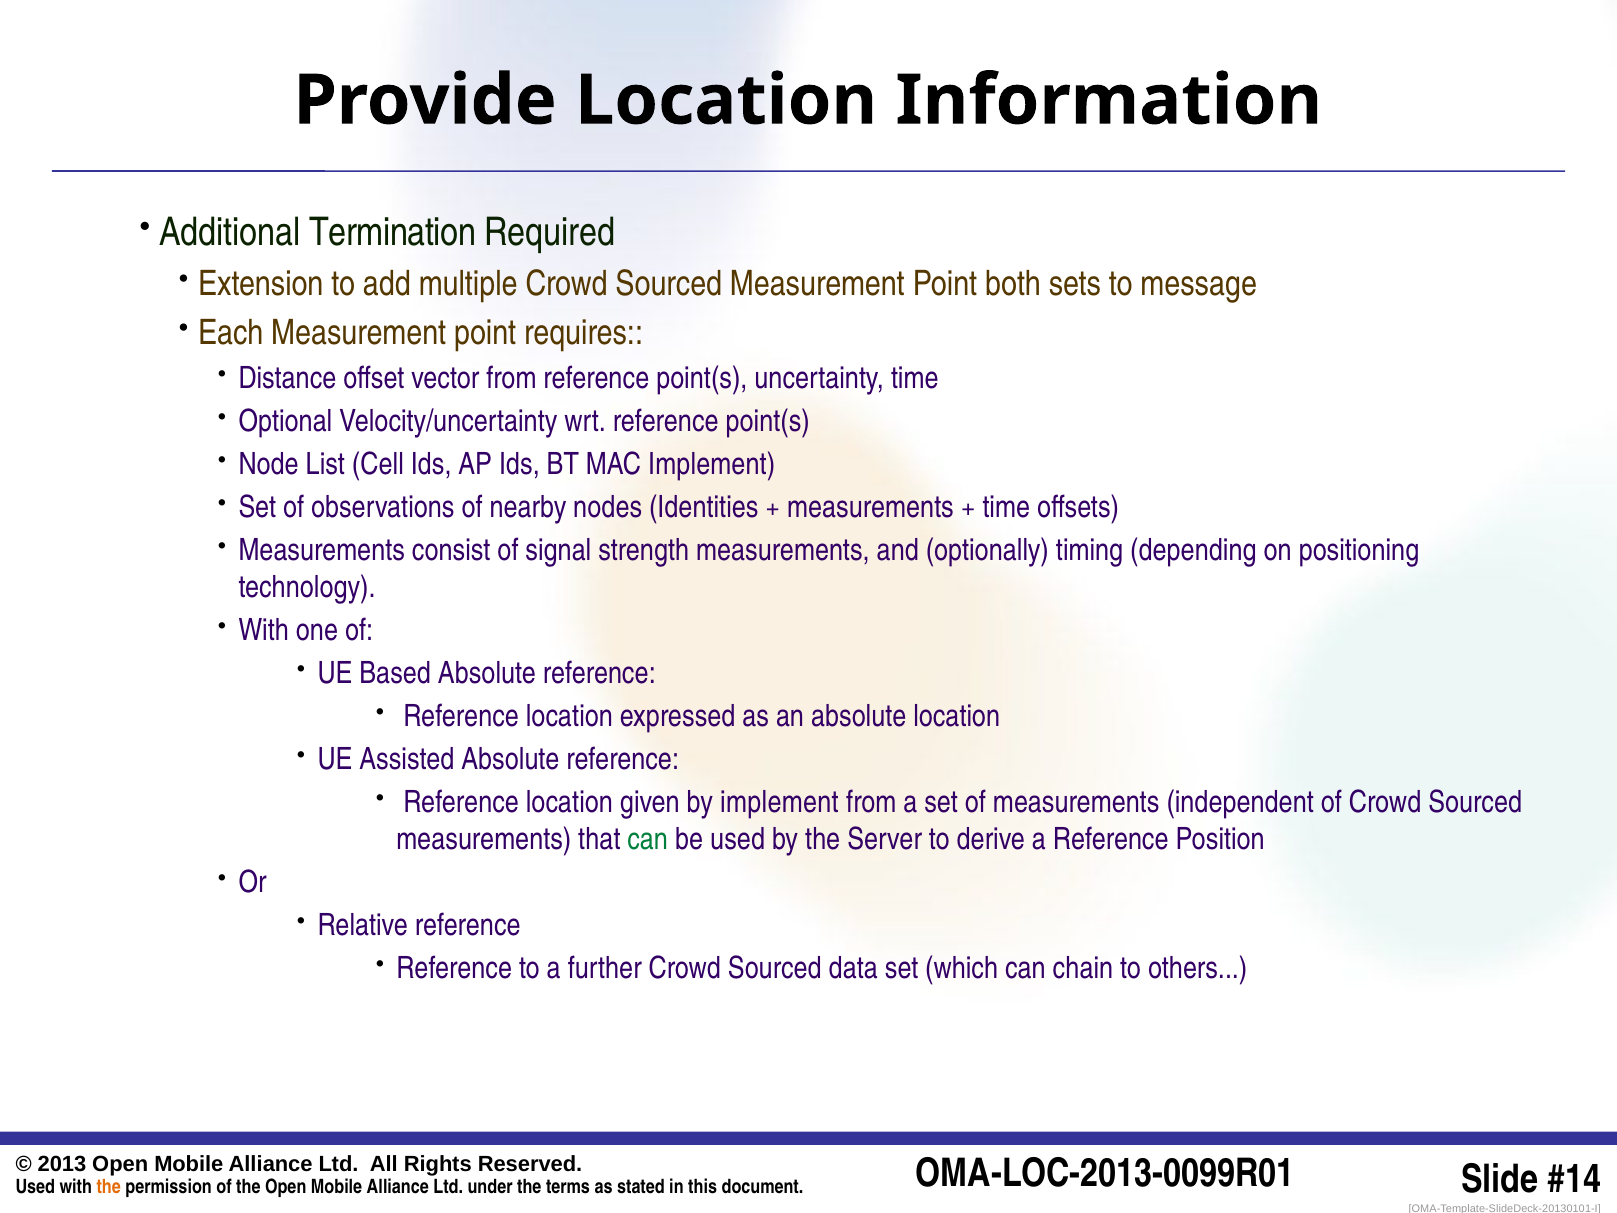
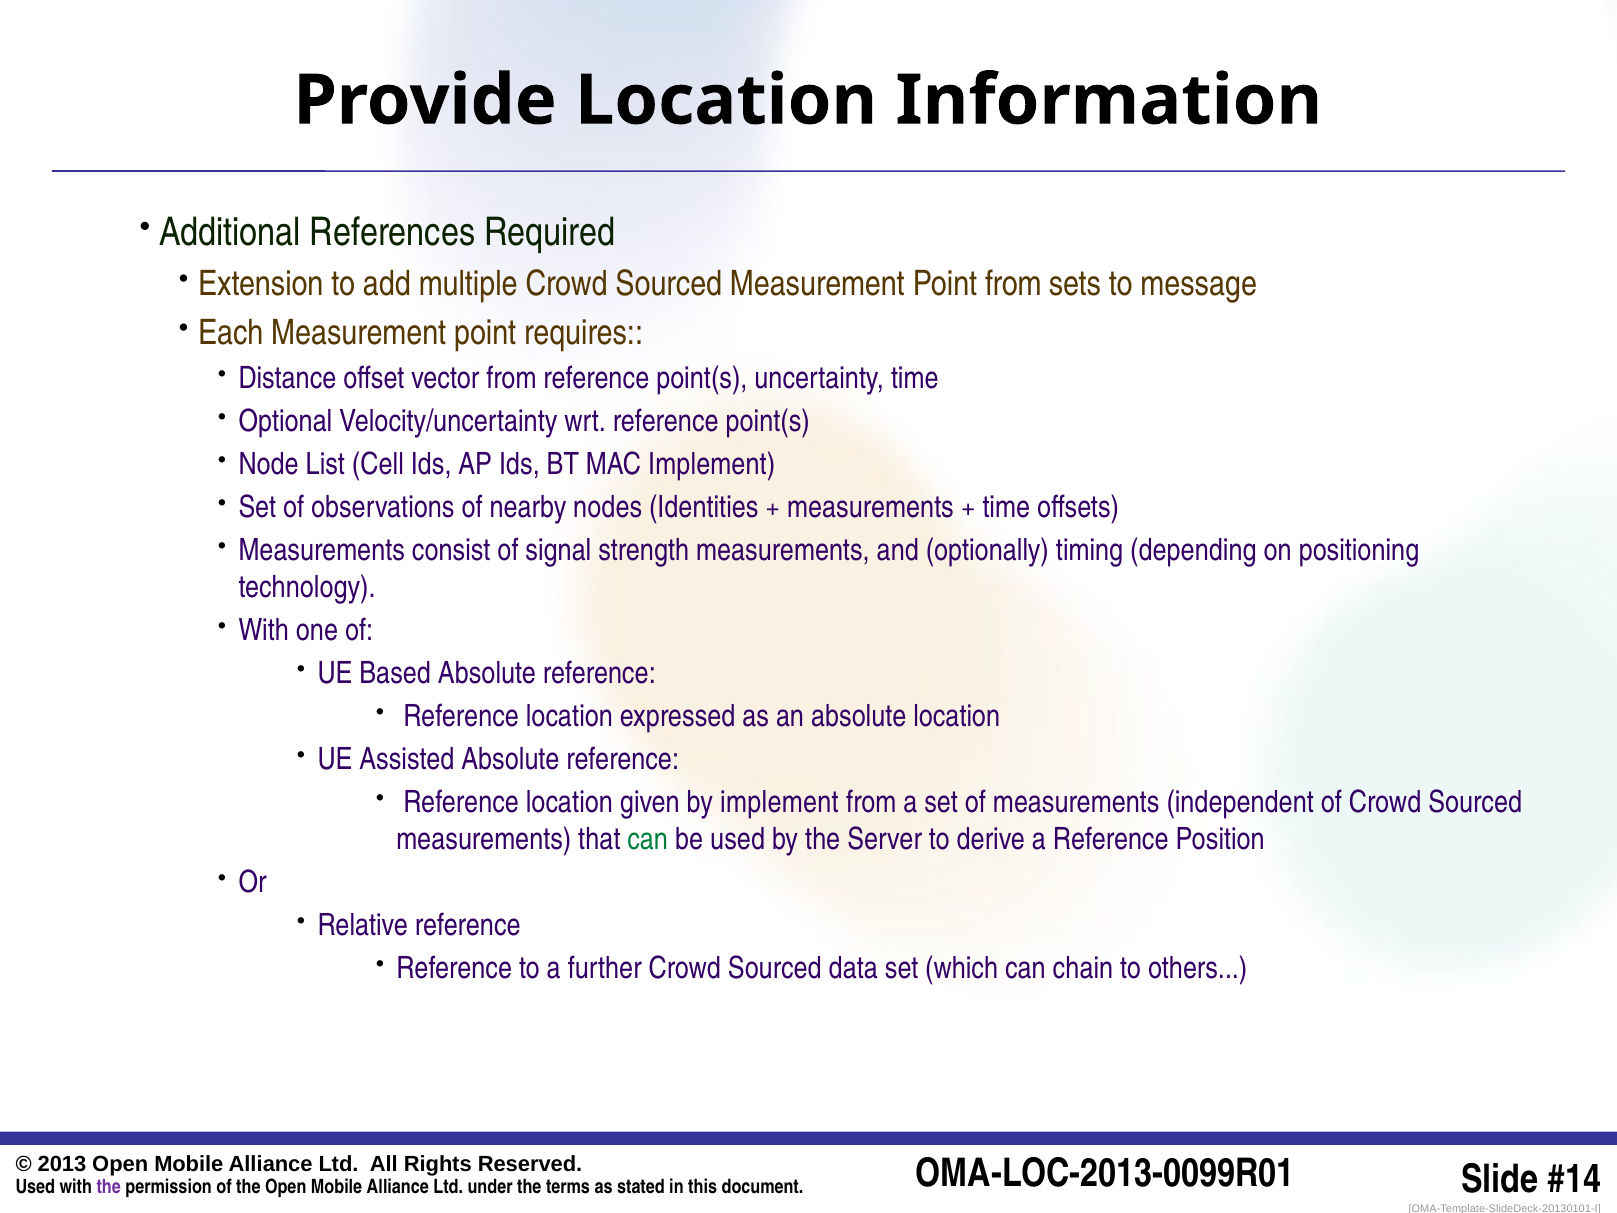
Termination: Termination -> References
Point both: both -> from
the at (109, 1187) colour: orange -> purple
